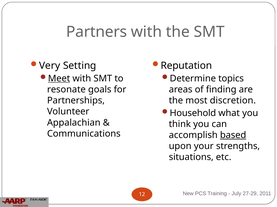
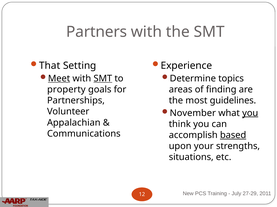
Very: Very -> That
Reputation: Reputation -> Experience
SMT at (103, 79) underline: none -> present
resonate: resonate -> property
discretion: discretion -> guidelines
Household: Household -> November
you at (250, 113) underline: none -> present
